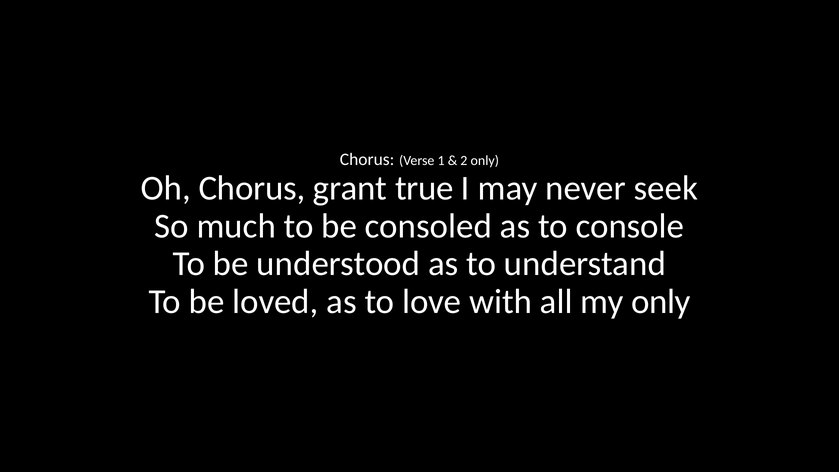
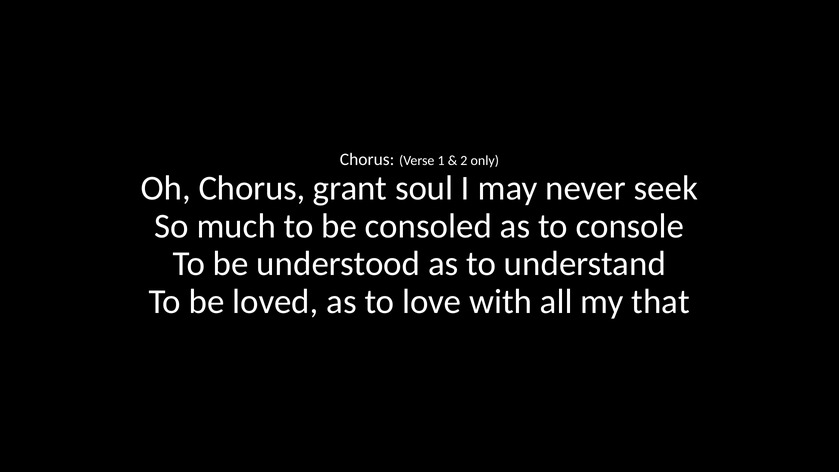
true: true -> soul
my only: only -> that
